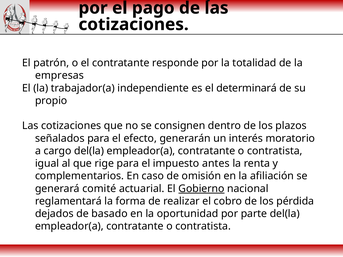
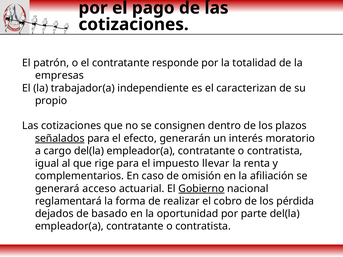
determinará: determinará -> caracterizan
señalados underline: none -> present
antes: antes -> llevar
comité: comité -> acceso
